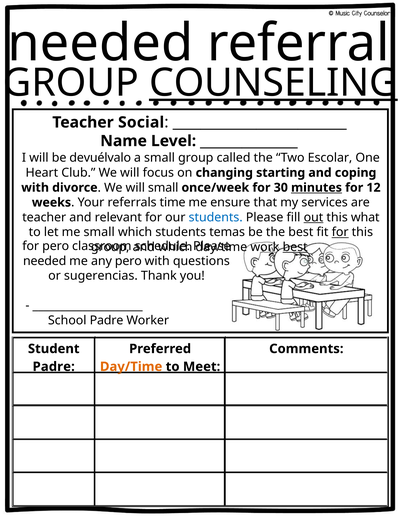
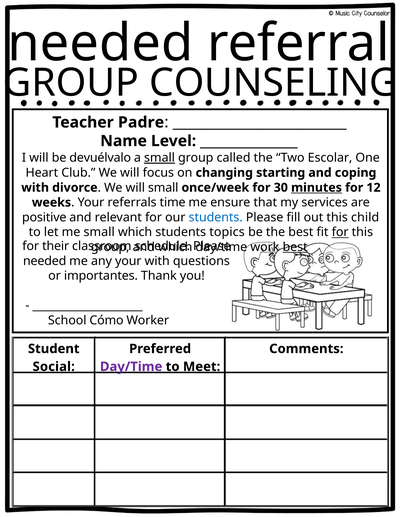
COUNSELING underline: present -> none
Social: Social -> Padre
small at (159, 158) underline: none -> present
teacher at (44, 218): teacher -> positive
out underline: present -> none
what: what -> child
temas: temas -> topics
for pero: pero -> their
any pero: pero -> your
sugerencias: sugerencias -> importantes
School Padre: Padre -> Cómo
Padre at (54, 367): Padre -> Social
Day/Time at (131, 367) colour: orange -> purple
